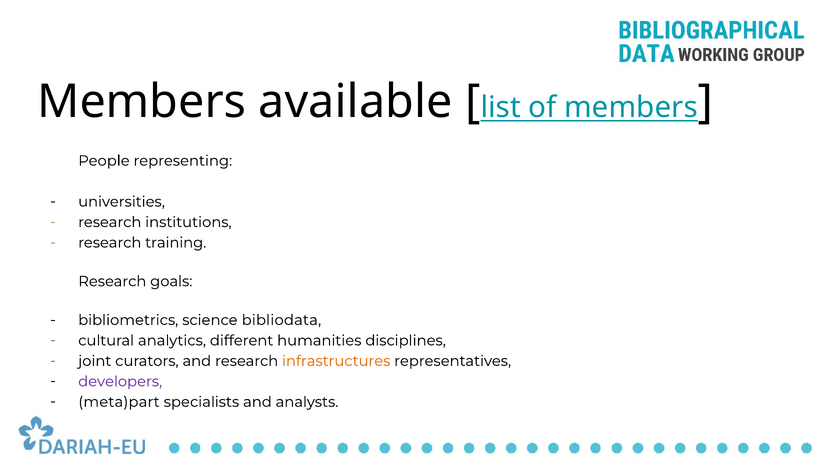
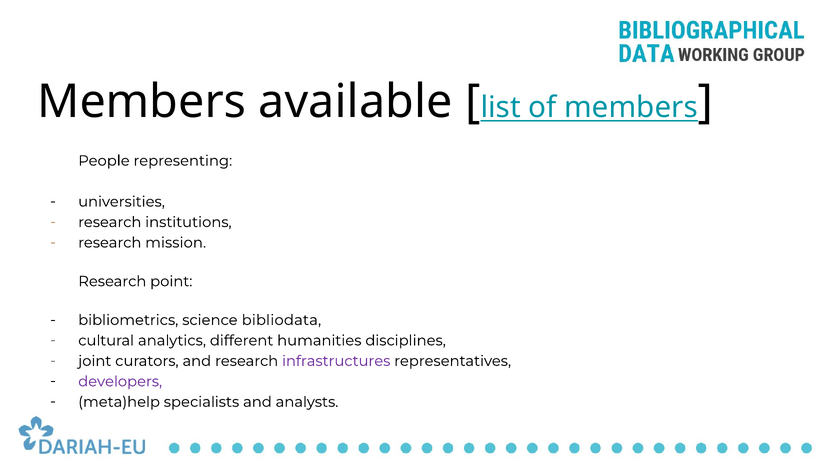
training: training -> mission
goals: goals -> point
infrastructures colour: orange -> purple
meta)part: meta)part -> meta)help
